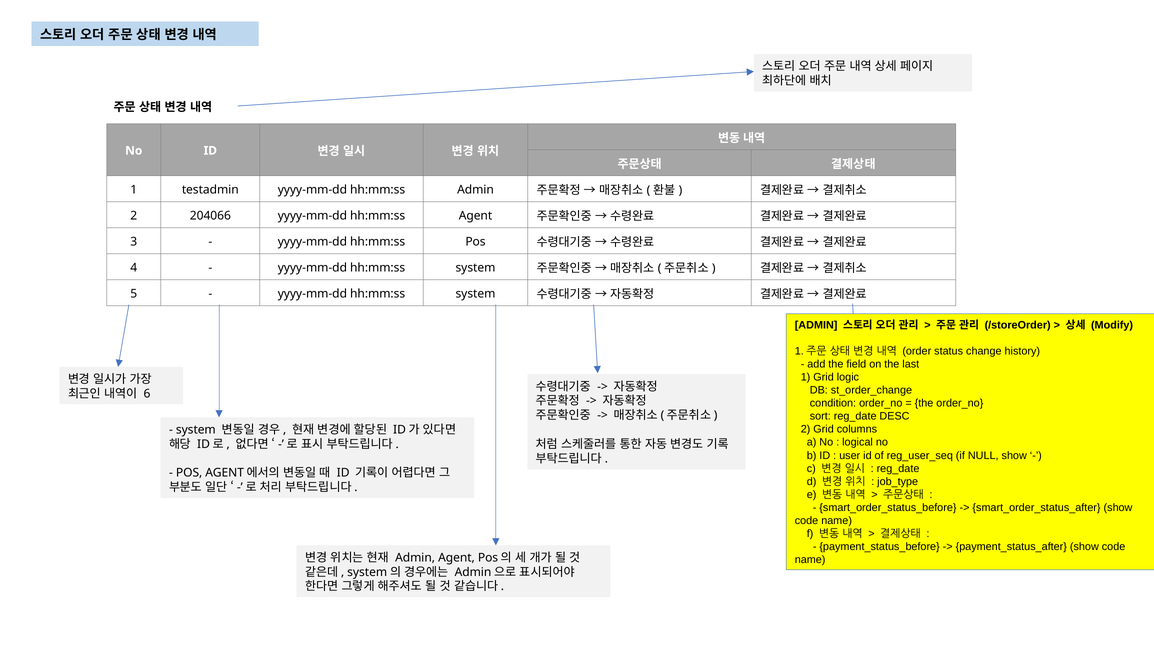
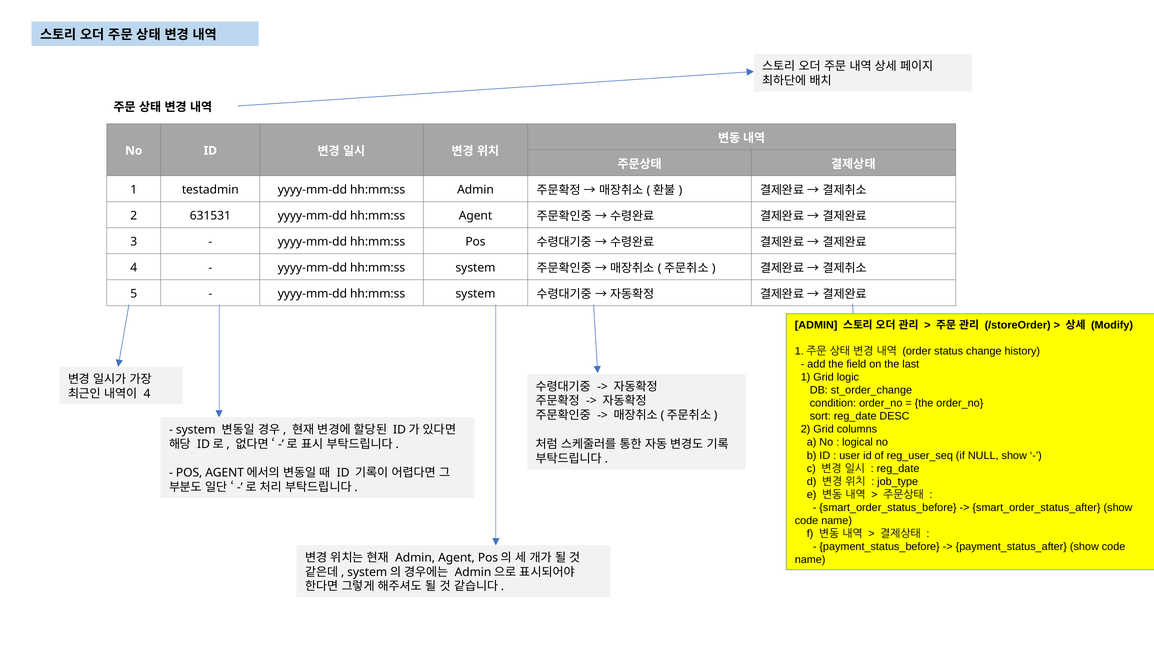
204066: 204066 -> 631531
6 at (147, 394): 6 -> 4
